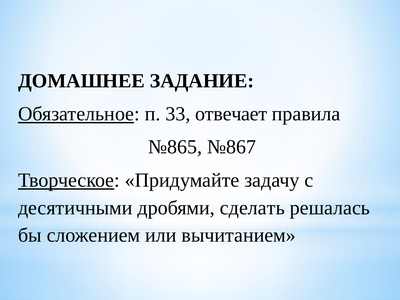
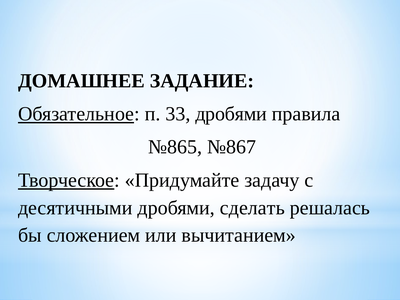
33 отвечает: отвечает -> дробями
